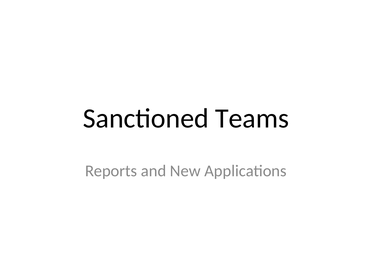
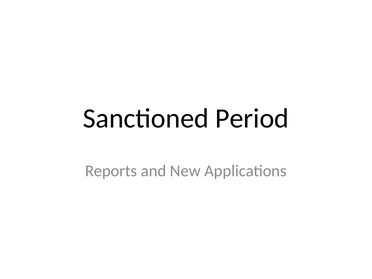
Teams: Teams -> Period
